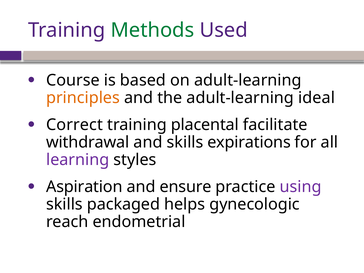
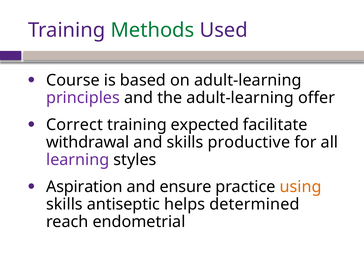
principles colour: orange -> purple
ideal: ideal -> offer
placental: placental -> expected
expirations: expirations -> productive
using colour: purple -> orange
packaged: packaged -> antiseptic
gynecologic: gynecologic -> determined
